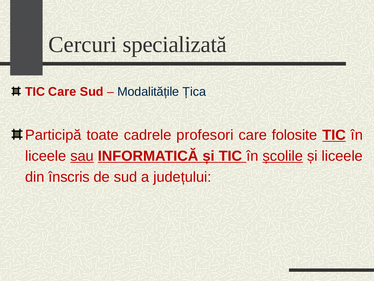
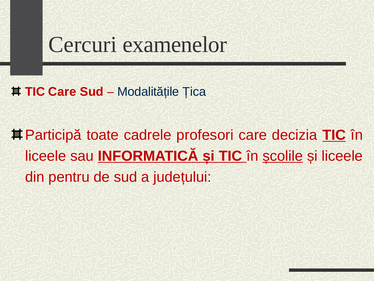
specializată: specializată -> examenelor
folosite: folosite -> decizia
sau underline: present -> none
înscris: înscris -> pentru
